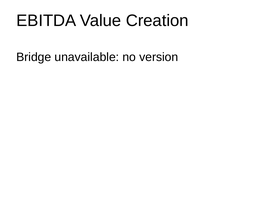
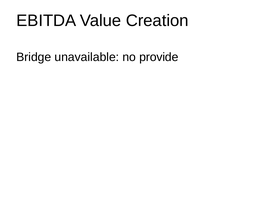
version: version -> provide
